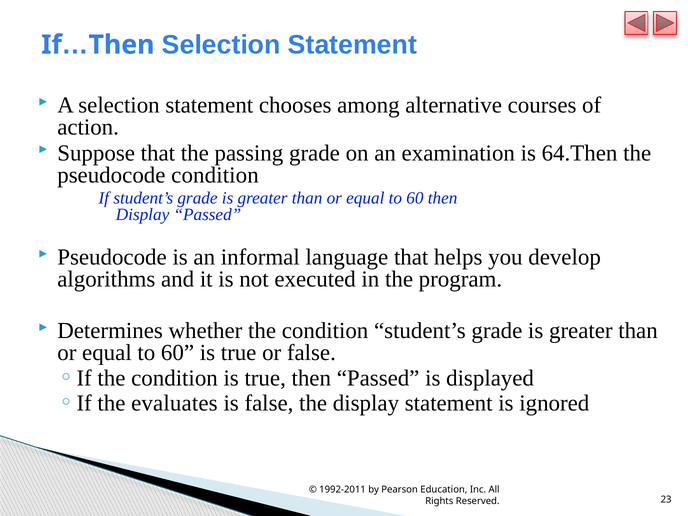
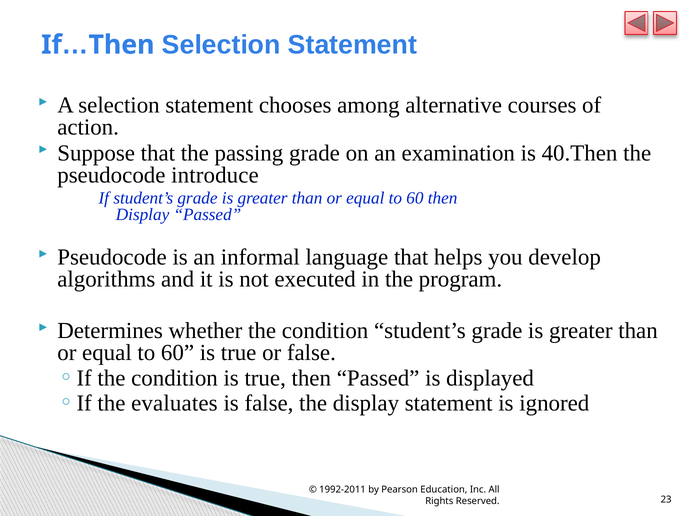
64.Then: 64.Then -> 40.Then
pseudocode condition: condition -> introduce
